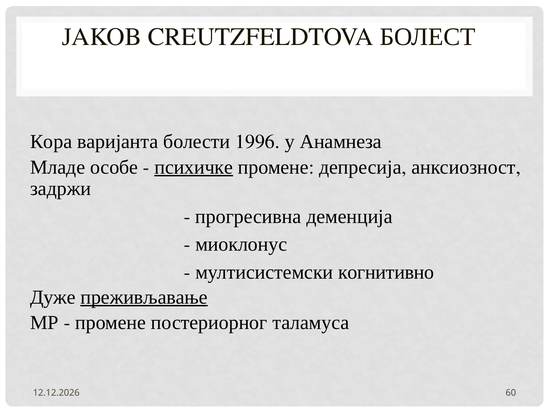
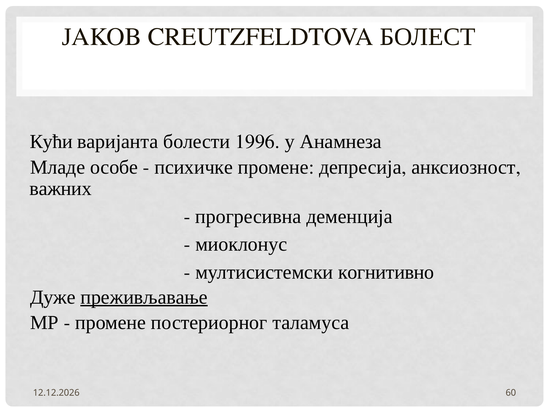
Кора: Кора -> Кући
психичке underline: present -> none
задржи: задржи -> важних
